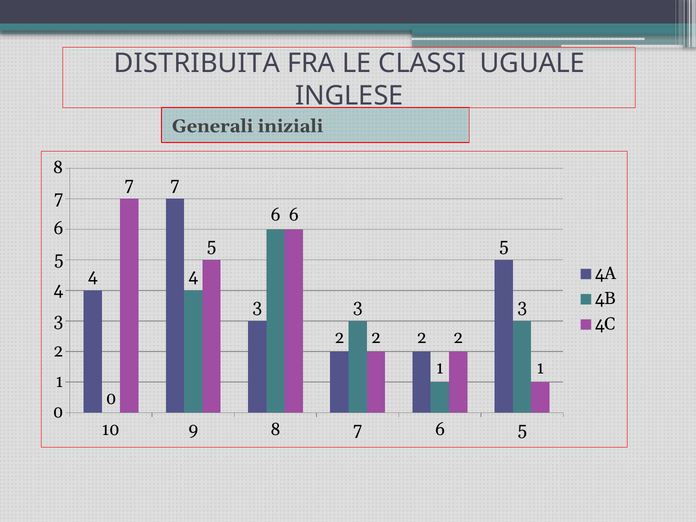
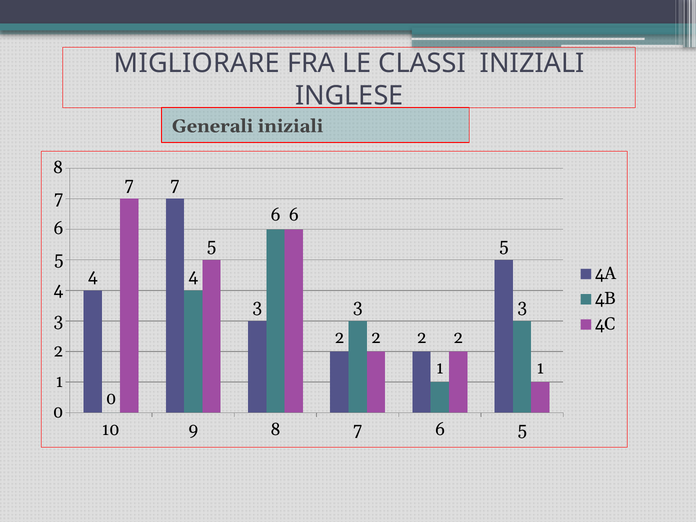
DISTRIBUITA: DISTRIBUITA -> MIGLIORARE
CLASSI UGUALE: UGUALE -> INIZIALI
